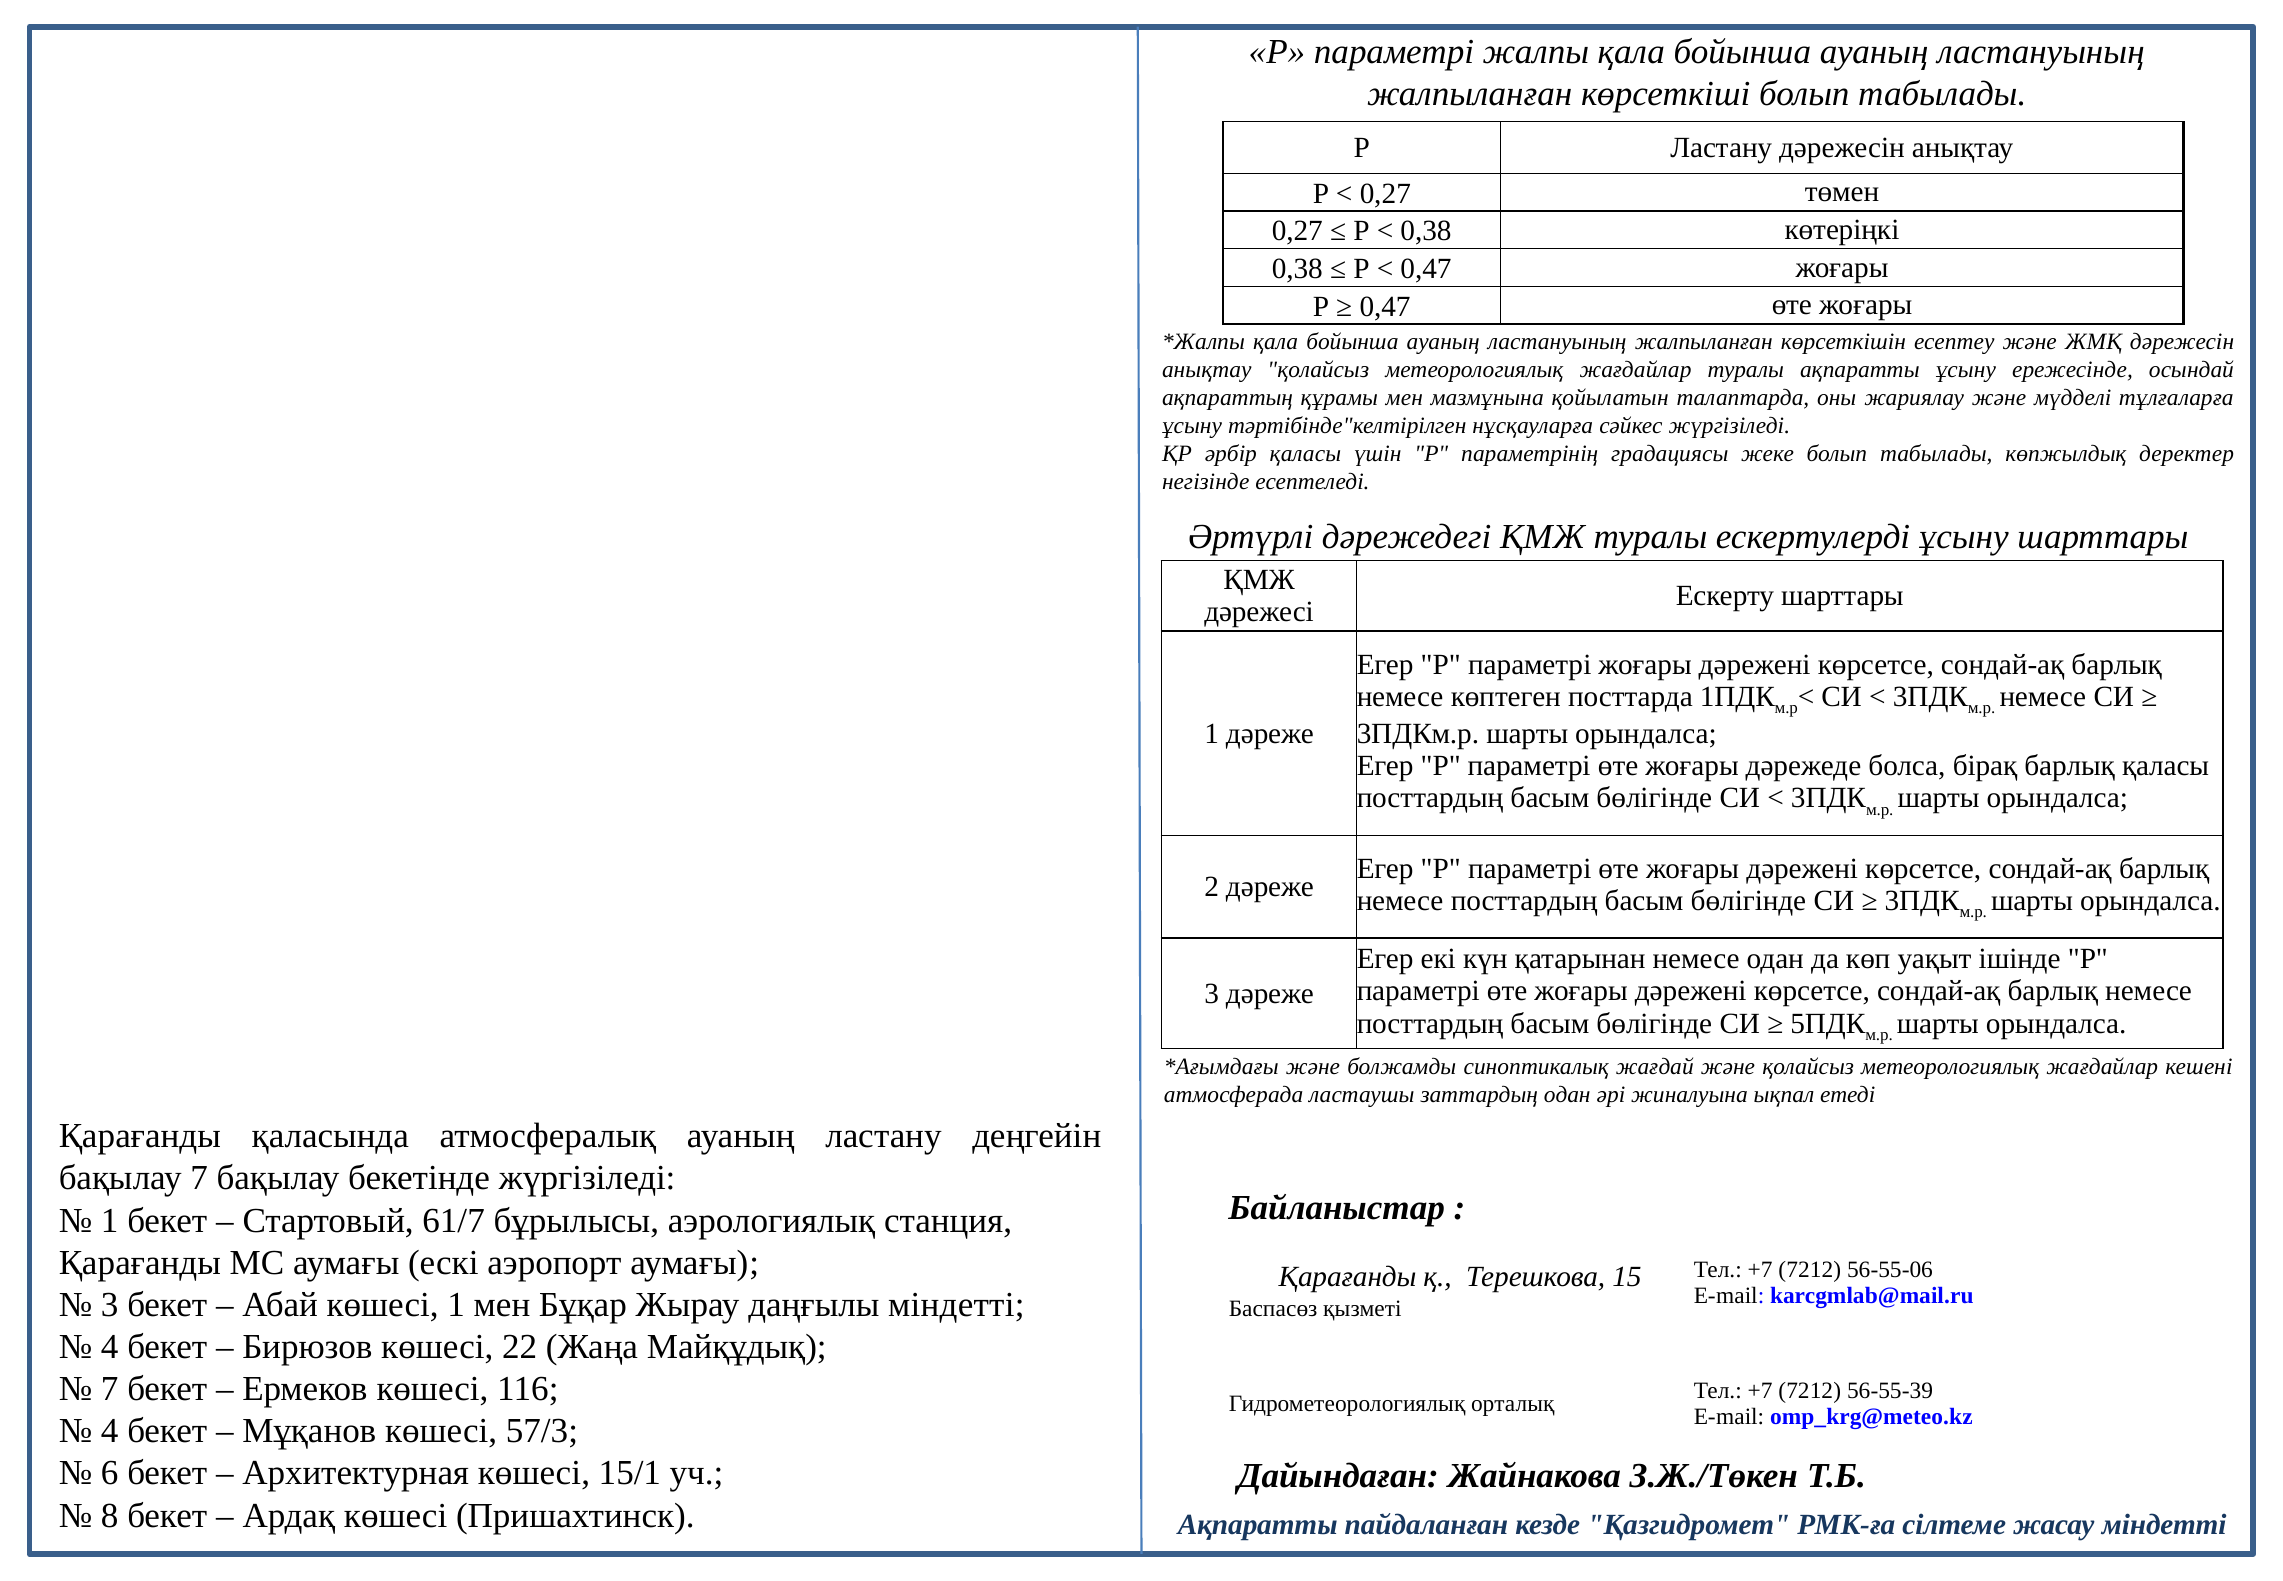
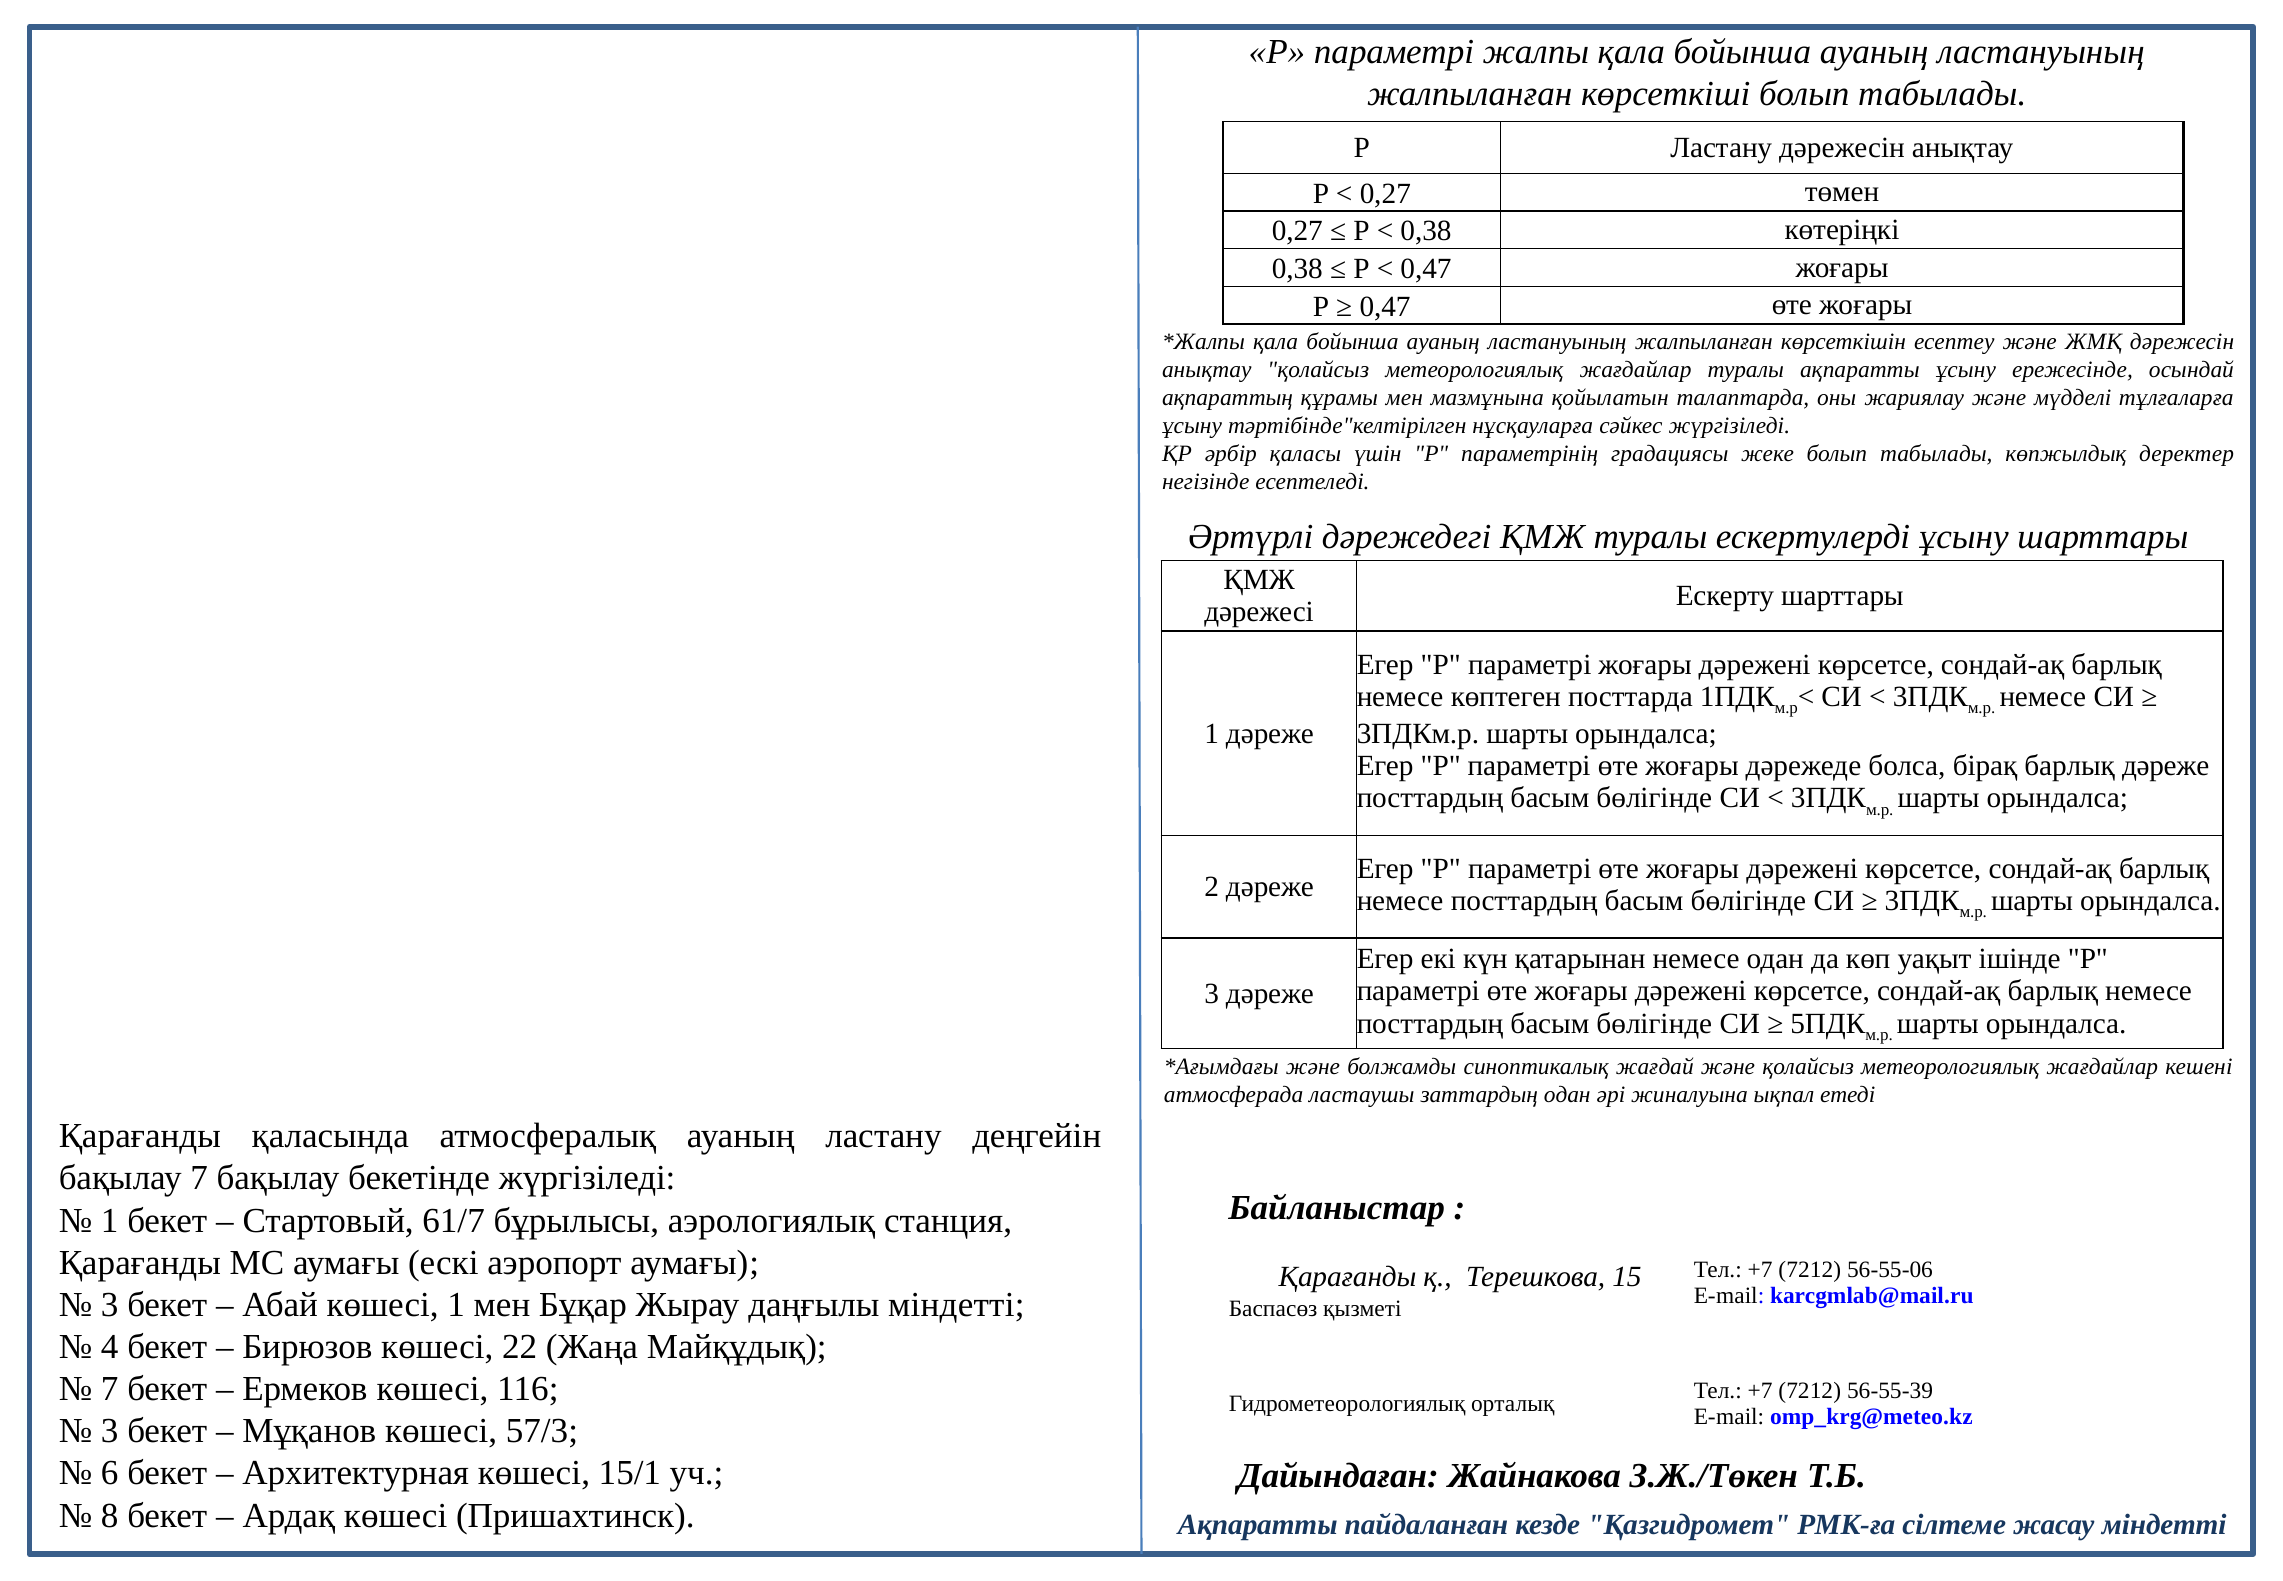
барлық қаласы: қаласы -> дәреже
4 at (110, 1431): 4 -> 3
